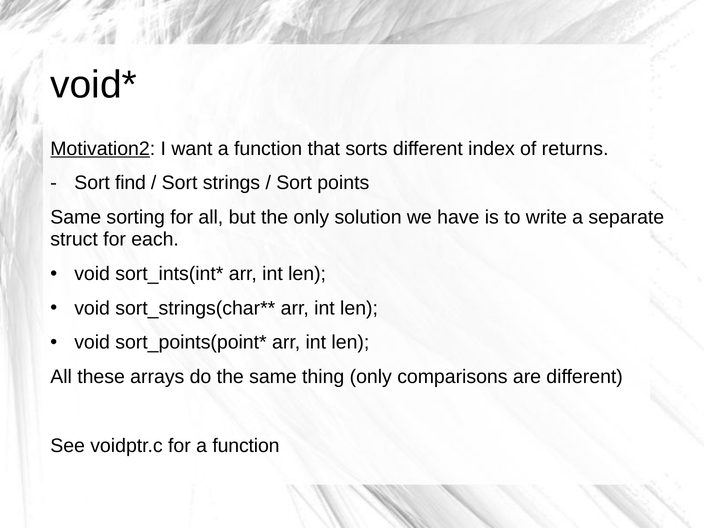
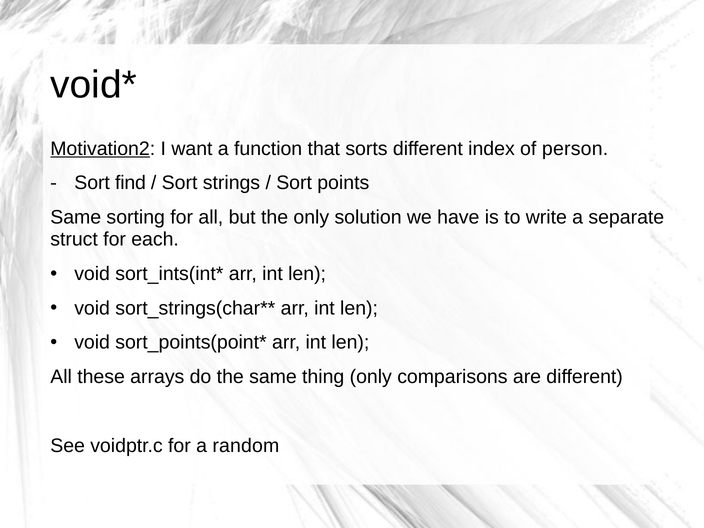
returns: returns -> person
for a function: function -> random
